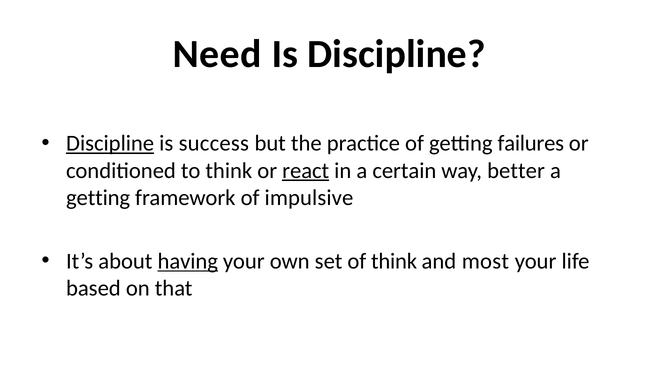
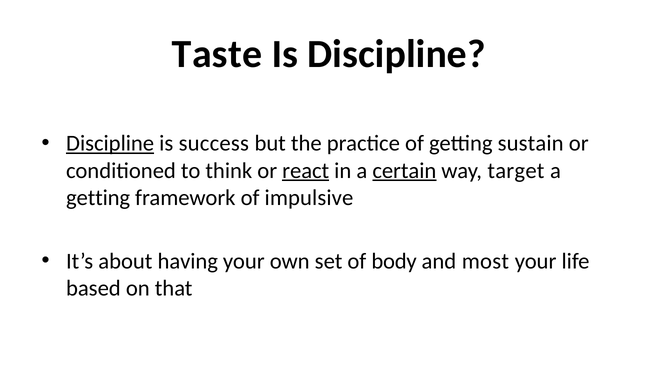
Need: Need -> Taste
failures: failures -> sustain
certain underline: none -> present
better: better -> target
having underline: present -> none
of think: think -> body
